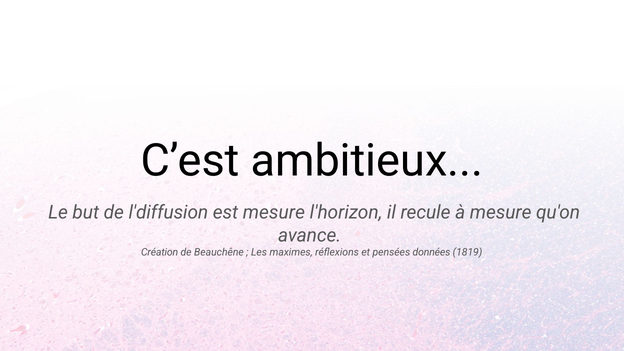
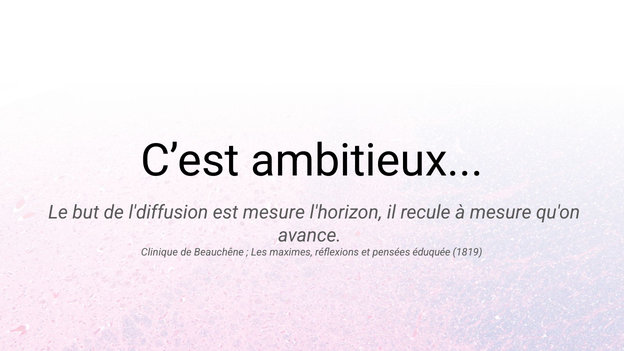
Création: Création -> Clinique
données: données -> éduquée
